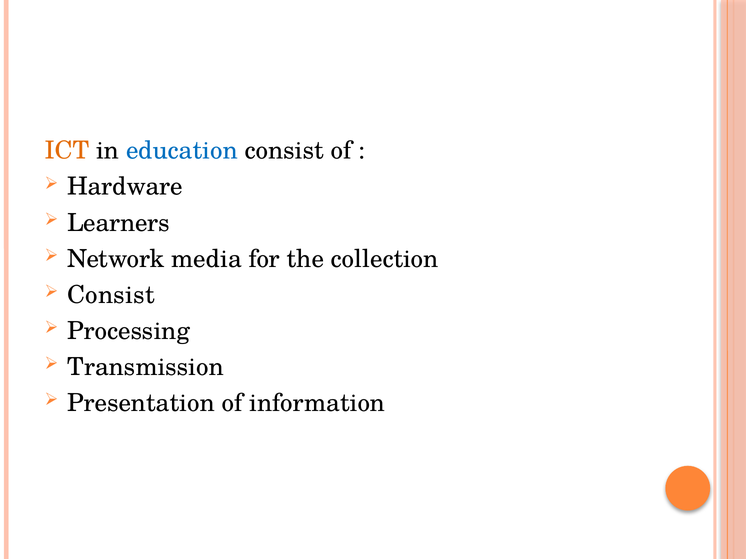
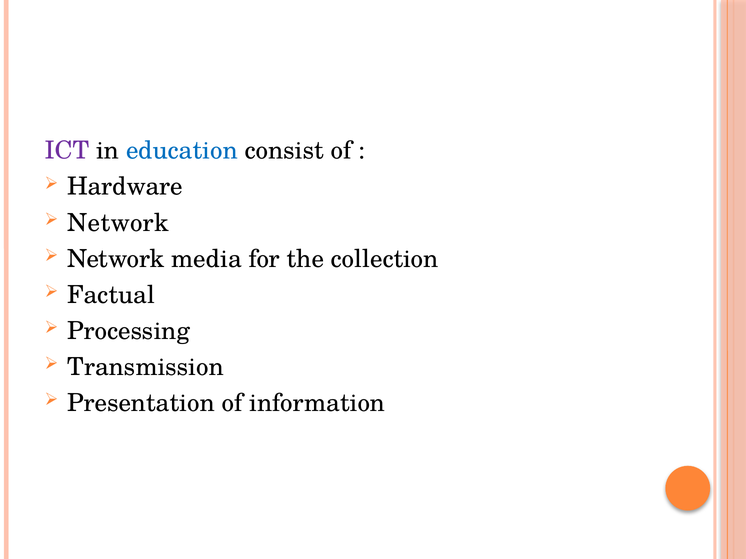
ICT colour: orange -> purple
Learners at (118, 223): Learners -> Network
Consist at (111, 295): Consist -> Factual
